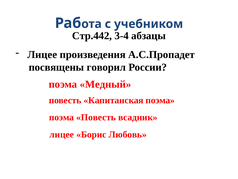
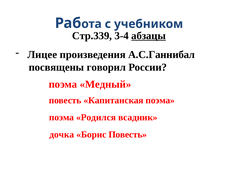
Стр.442: Стр.442 -> Стр.339
абзацы underline: none -> present
А.С.Пропадет: А.С.Пропадет -> А.С.Ганнибал
поэма Повесть: Повесть -> Родился
лицее at (62, 134): лицее -> дочка
Борис Любовь: Любовь -> Повесть
